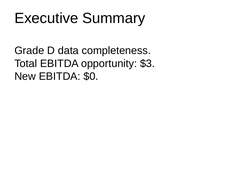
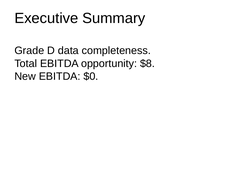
$3: $3 -> $8
